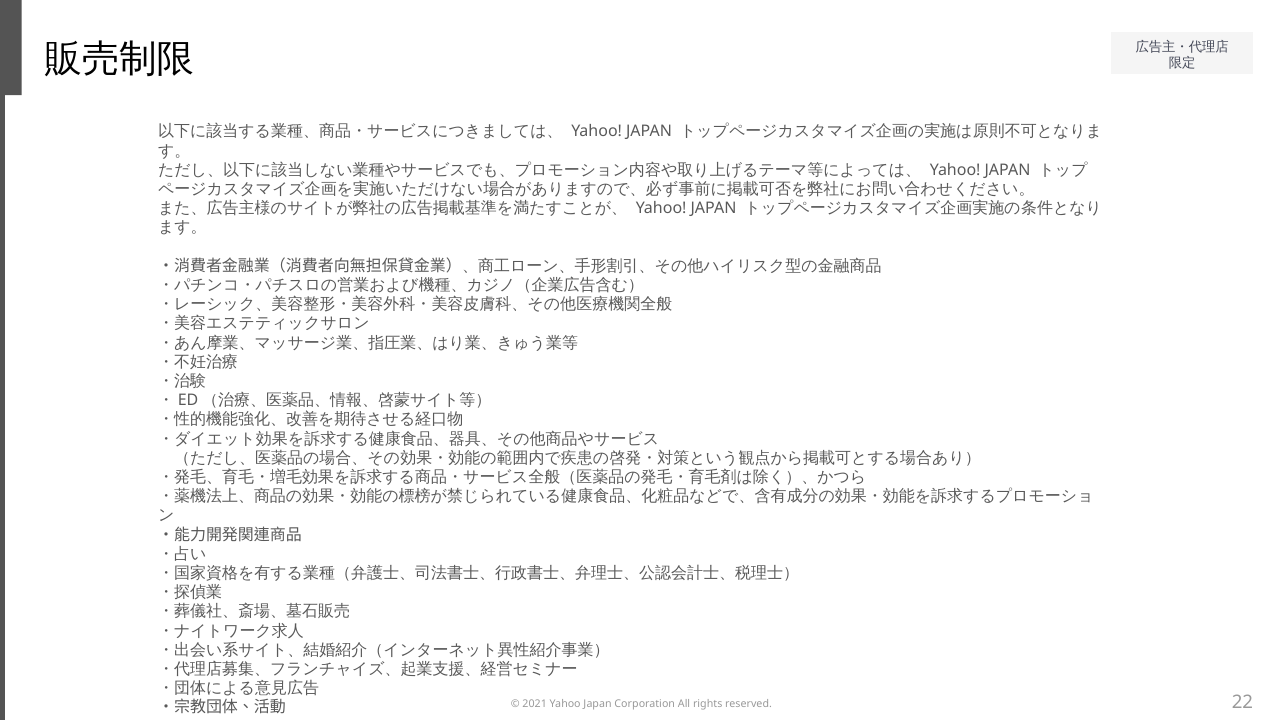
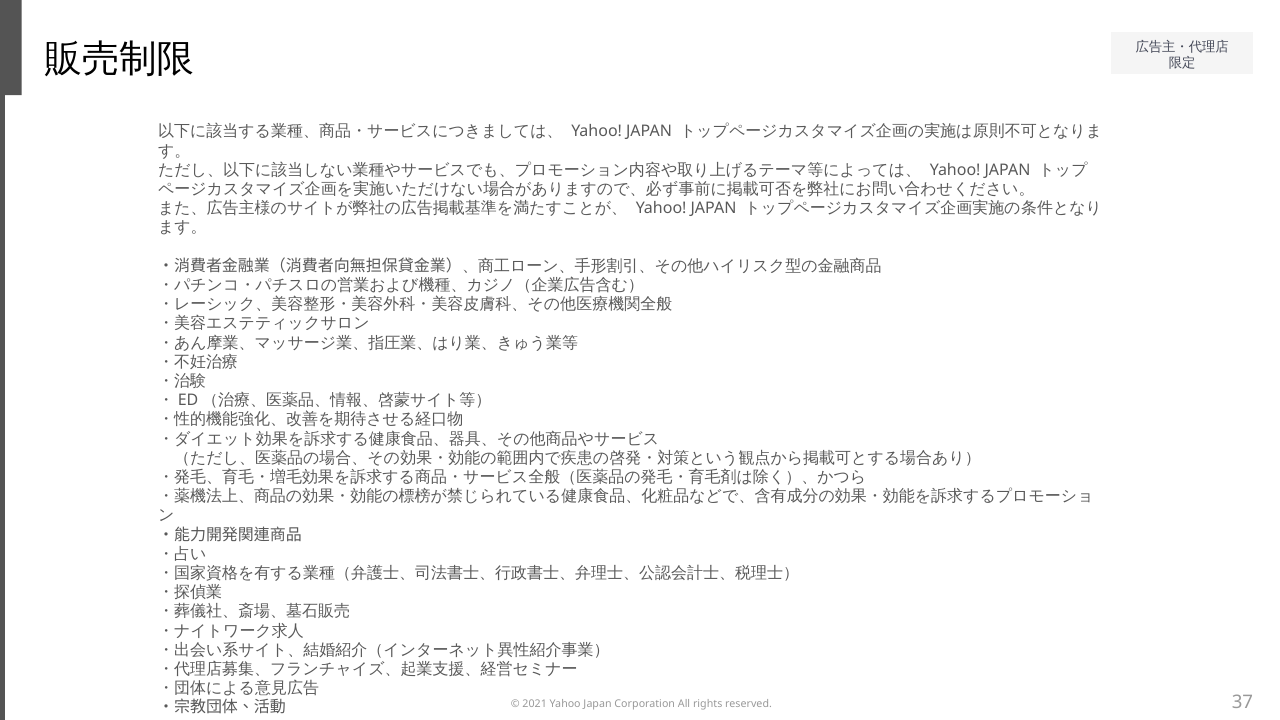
22: 22 -> 37
